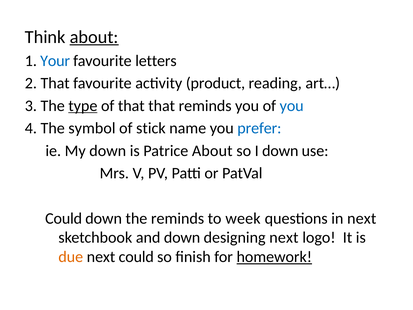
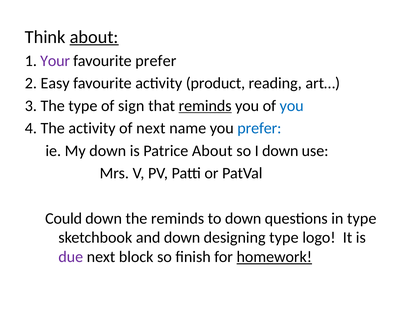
Your colour: blue -> purple
favourite letters: letters -> prefer
2 That: That -> Easy
type at (83, 106) underline: present -> none
of that: that -> sign
reminds at (205, 106) underline: none -> present
The symbol: symbol -> activity
of stick: stick -> next
to week: week -> down
in next: next -> type
designing next: next -> type
due colour: orange -> purple
next could: could -> block
